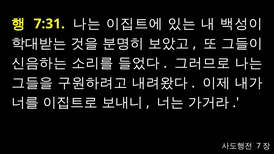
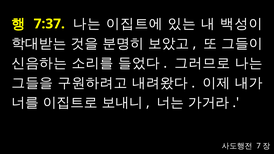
7:31: 7:31 -> 7:37
